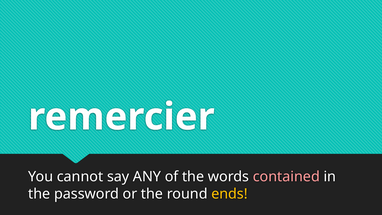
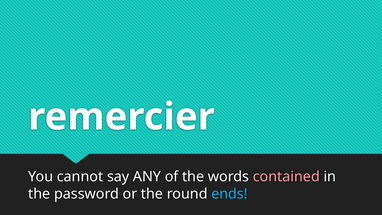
ends colour: yellow -> light blue
